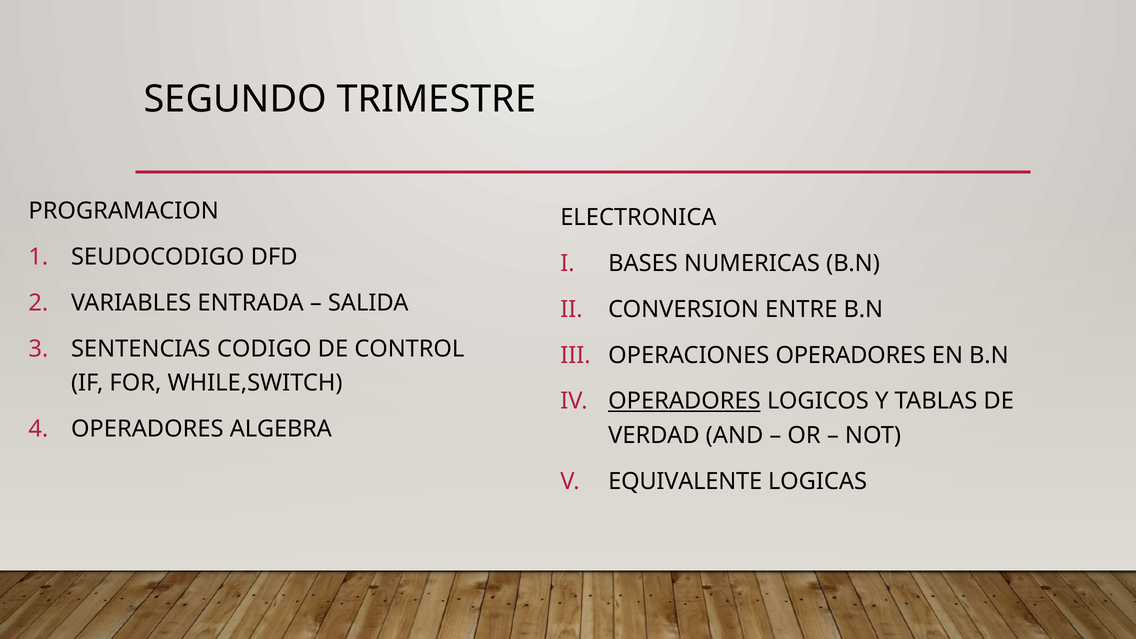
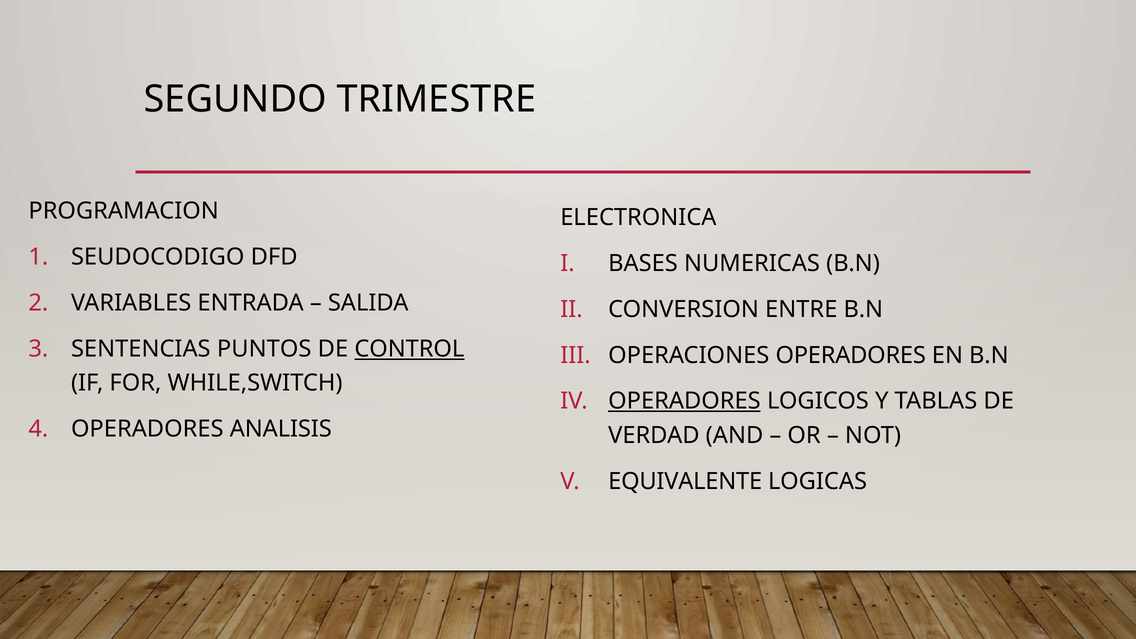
CODIGO: CODIGO -> PUNTOS
CONTROL underline: none -> present
ALGEBRA: ALGEBRA -> ANALISIS
